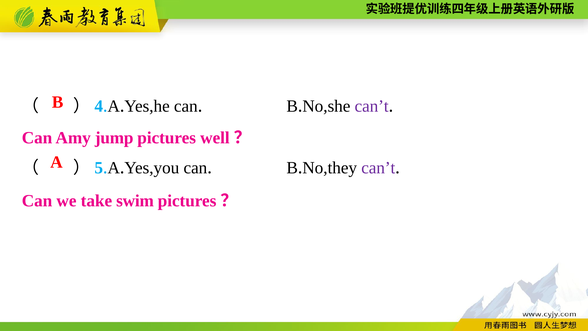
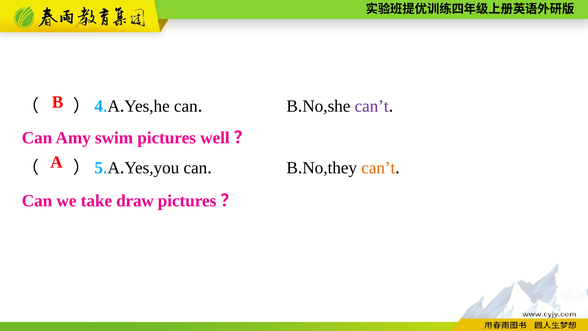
jump: jump -> swim
can’t at (378, 168) colour: purple -> orange
swim: swim -> draw
